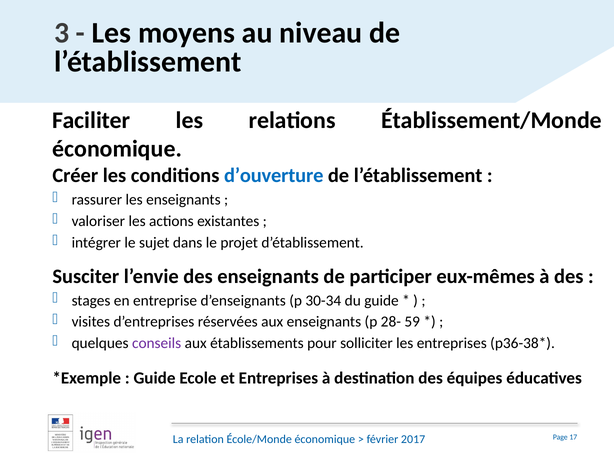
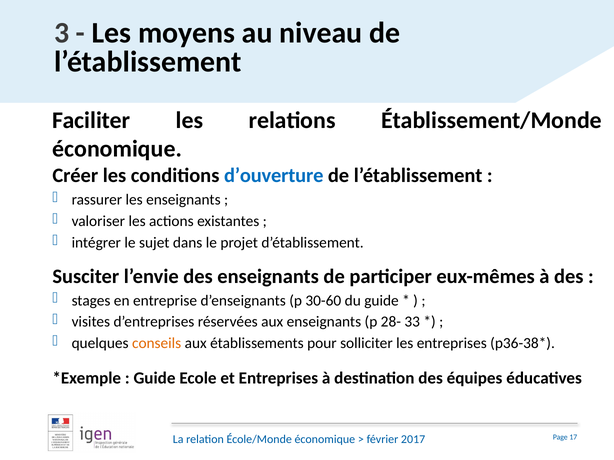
30-34: 30-34 -> 30-60
59: 59 -> 33
conseils colour: purple -> orange
